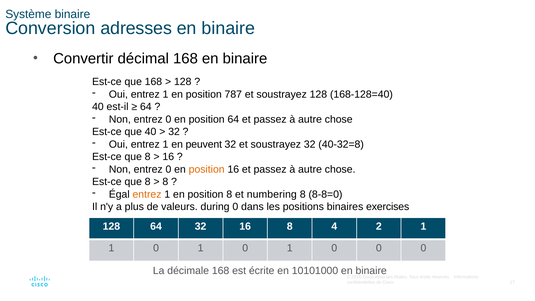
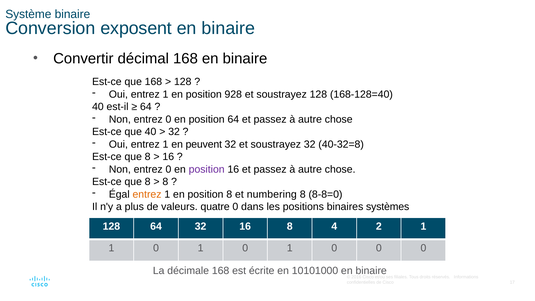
adresses: adresses -> exposent
787: 787 -> 928
position at (207, 169) colour: orange -> purple
during: during -> quatre
exercises: exercises -> systèmes
